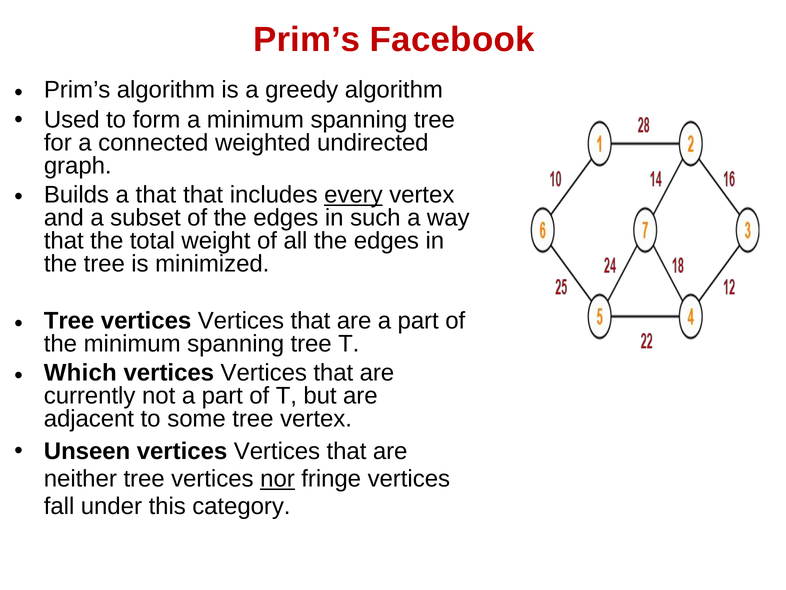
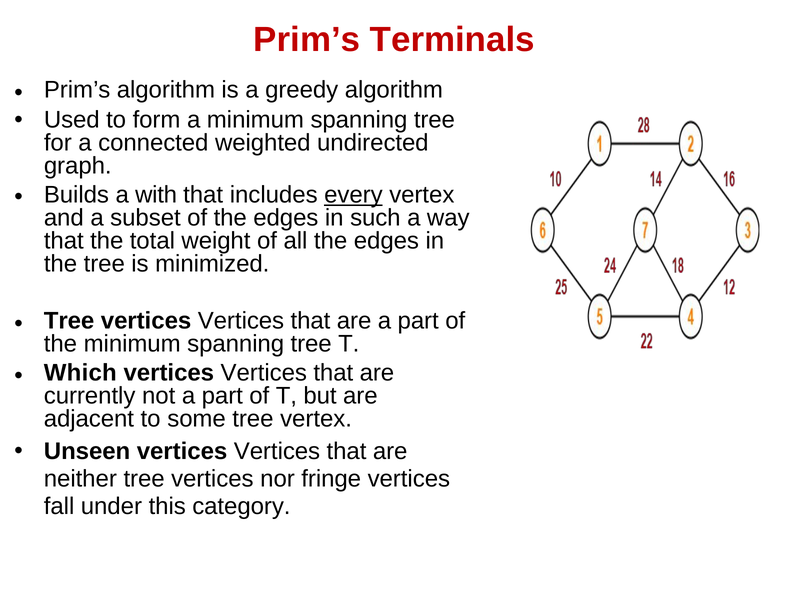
Facebook: Facebook -> Terminals
a that: that -> with
nor underline: present -> none
